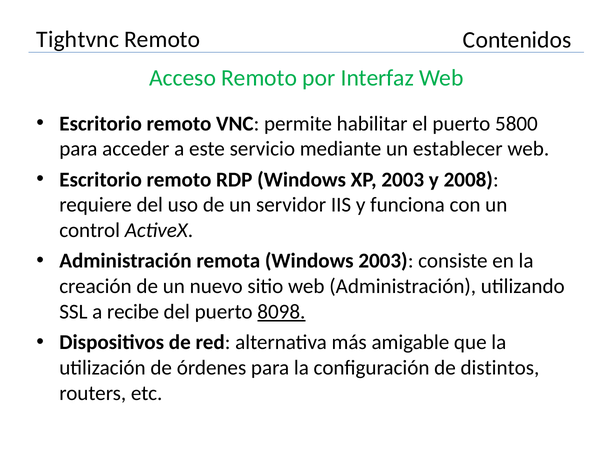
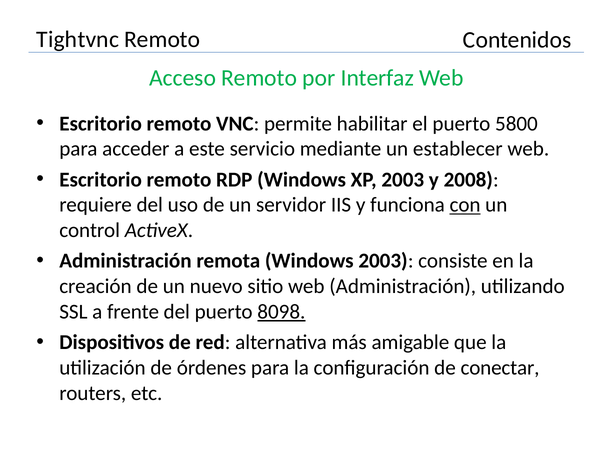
con underline: none -> present
recibe: recibe -> frente
distintos: distintos -> conectar
